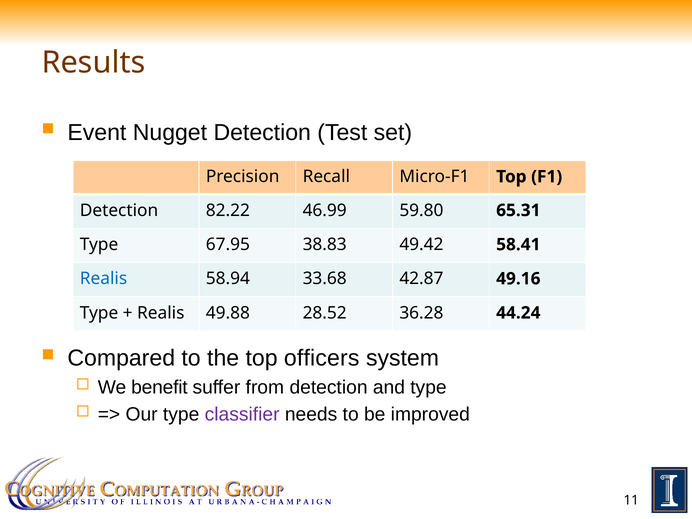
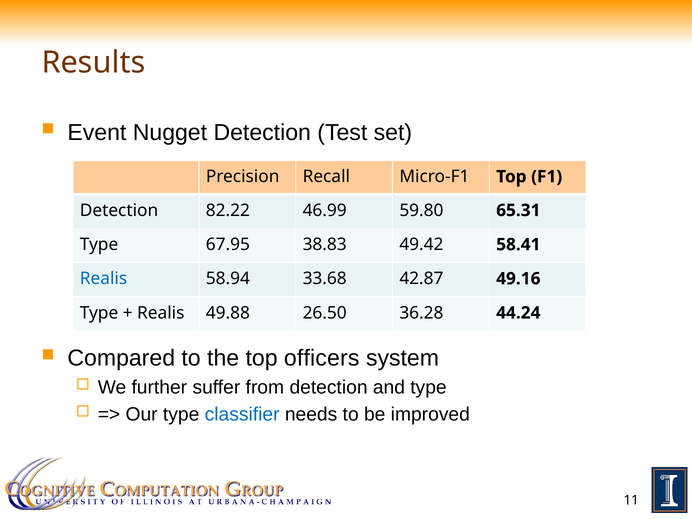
28.52: 28.52 -> 26.50
benefit: benefit -> further
classifier colour: purple -> blue
